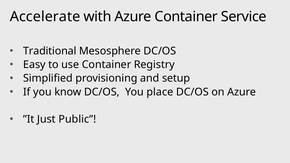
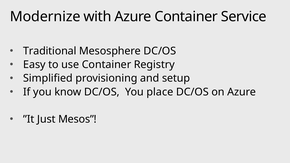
Accelerate: Accelerate -> Modernize
Public: Public -> Mesos
